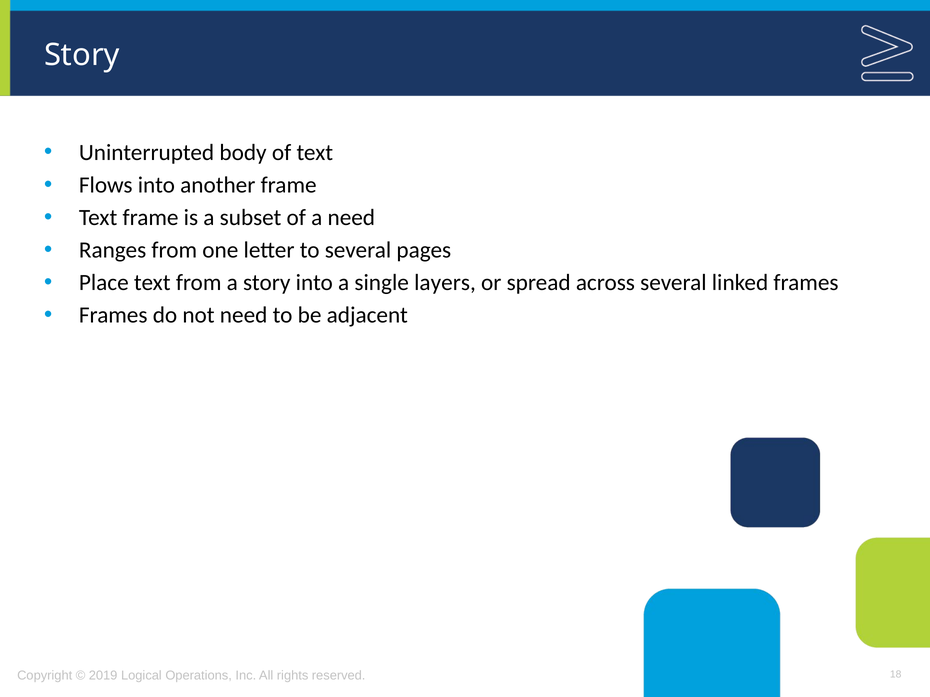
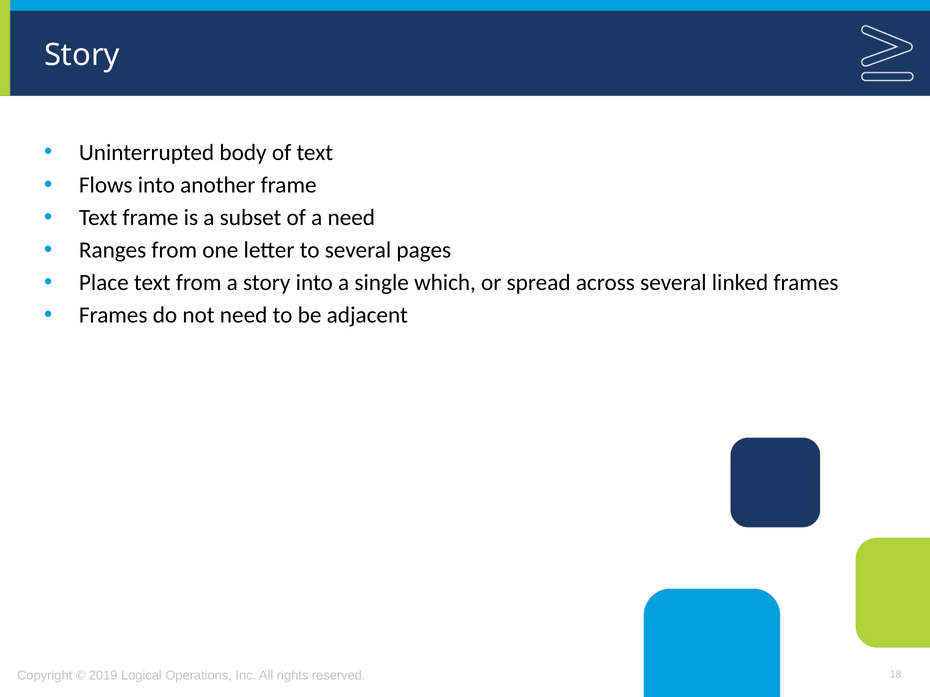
layers: layers -> which
